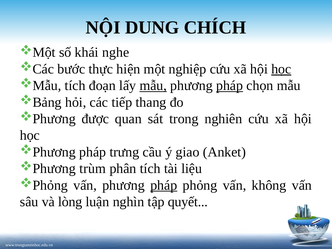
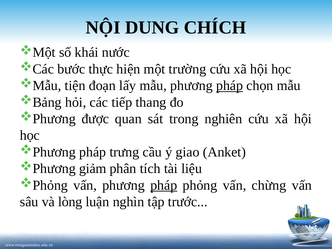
nghe: nghe -> nước
nghiệp: nghiệp -> trường
học at (281, 69) underline: present -> none
tích at (75, 86): tích -> tiện
mẫu at (153, 86) underline: present -> none
trùm: trùm -> giảm
không: không -> chừng
quyết: quyết -> trước
